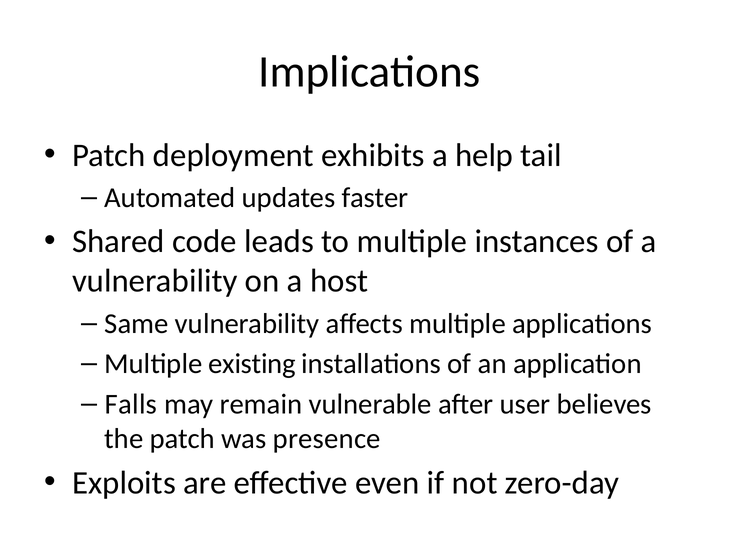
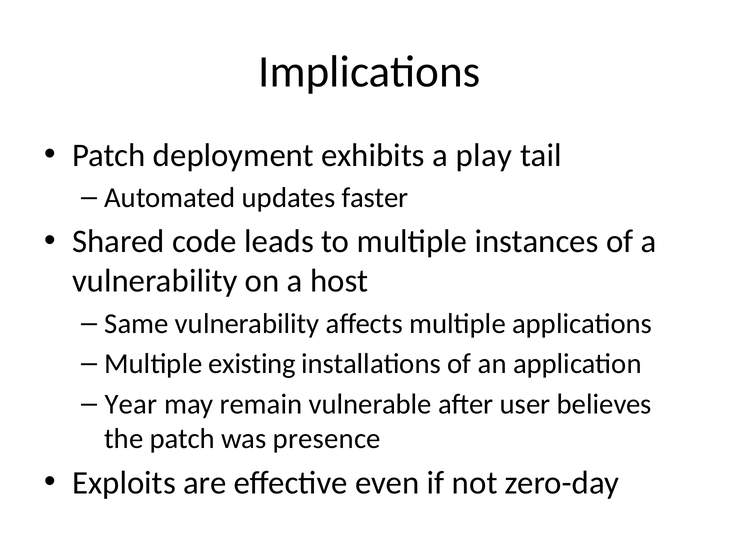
help: help -> play
Falls: Falls -> Year
